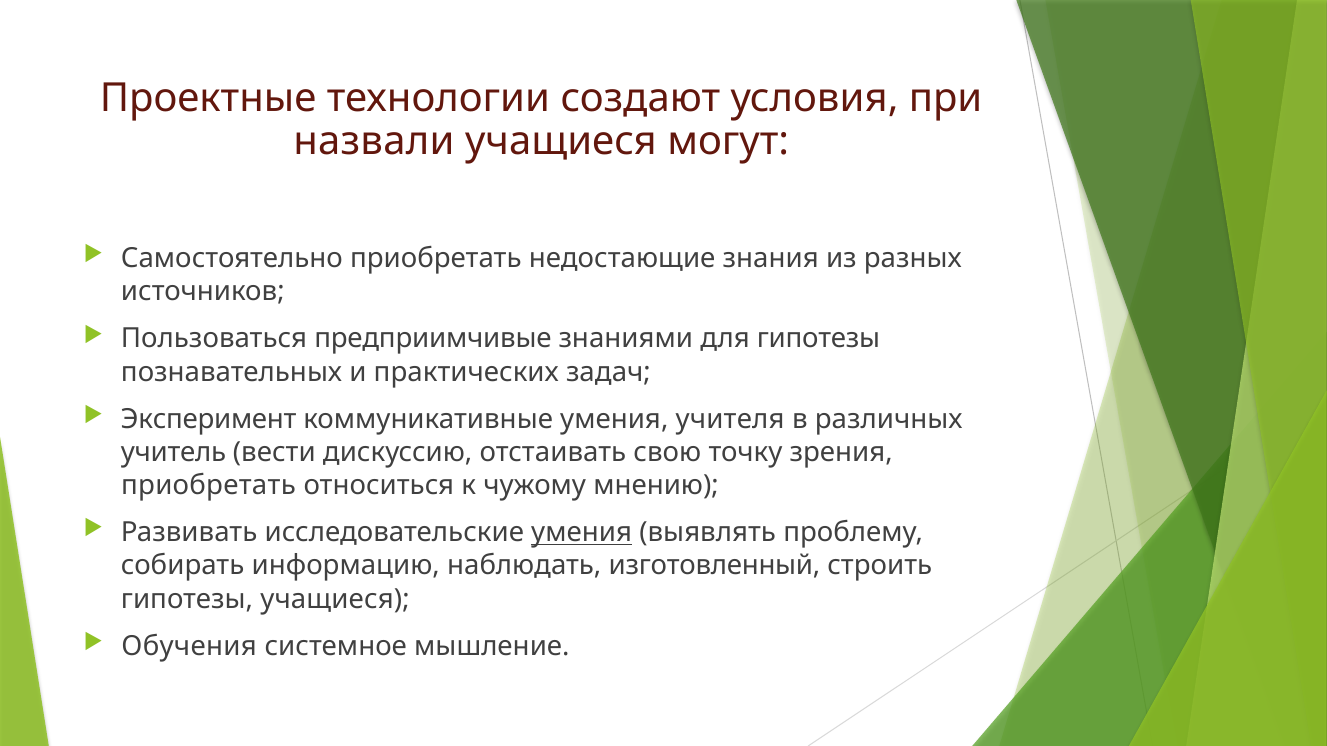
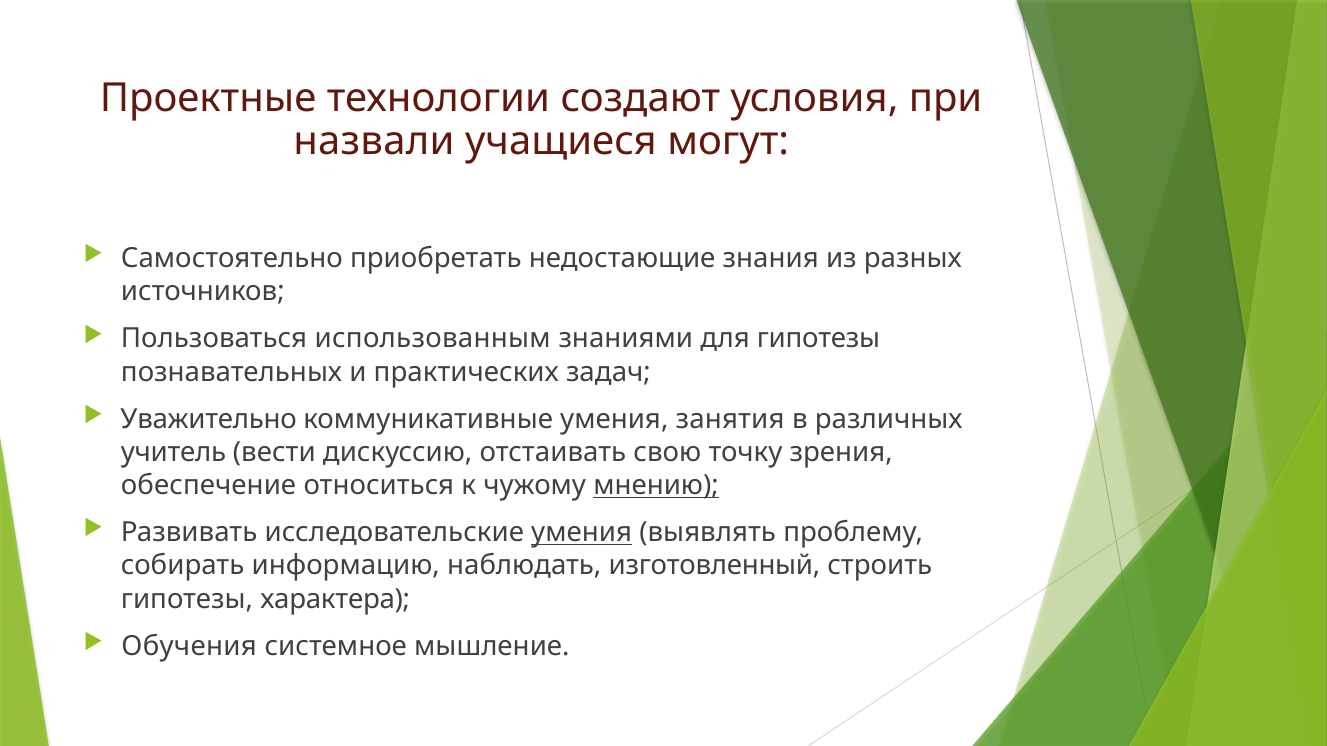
предприимчивые: предприимчивые -> использованным
Эксперимент: Эксперимент -> Уважительно
учителя: учителя -> занятия
приобретать at (208, 486): приобретать -> обеспечение
мнению underline: none -> present
гипотезы учащиеся: учащиеся -> характера
